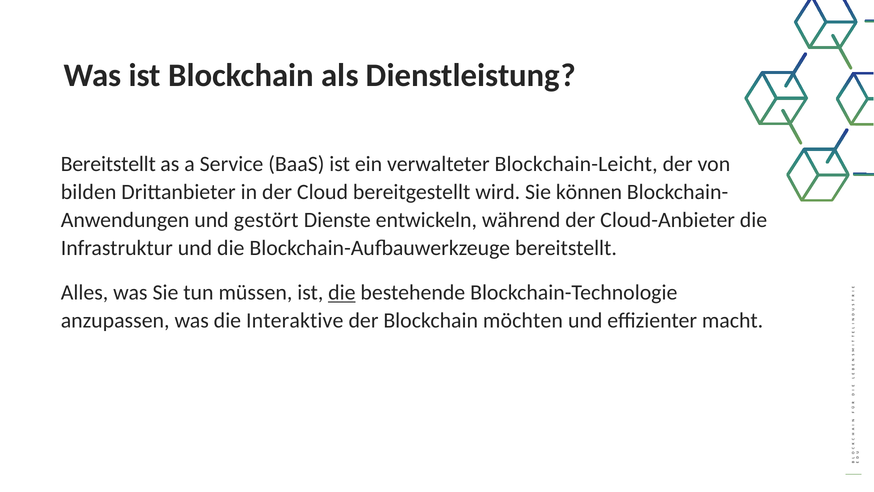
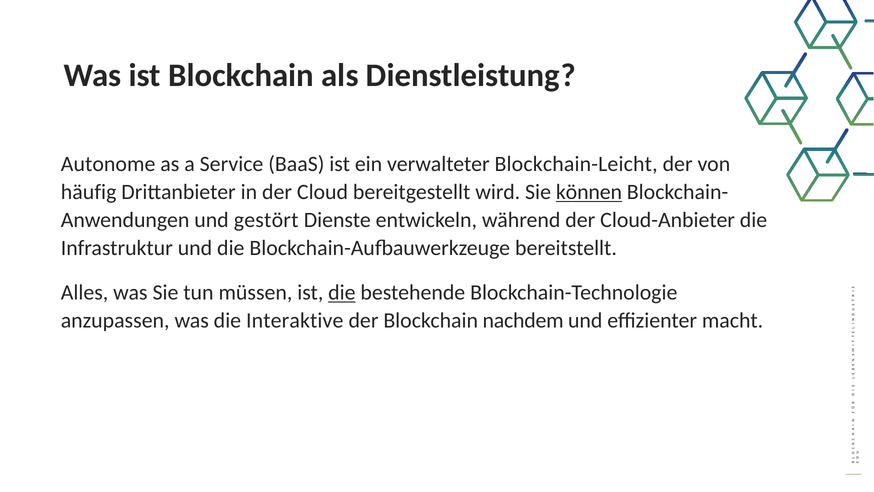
Bereitstellt at (108, 164): Bereitstellt -> Autonome
bilden: bilden -> häufig
können underline: none -> present
möchten: möchten -> nachdem
